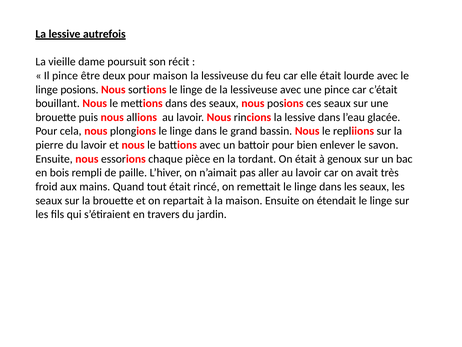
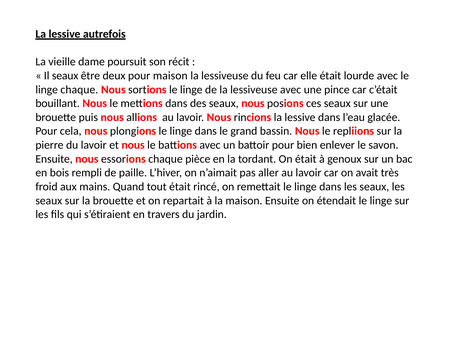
Il pince: pince -> seaux
linge posions: posions -> chaque
